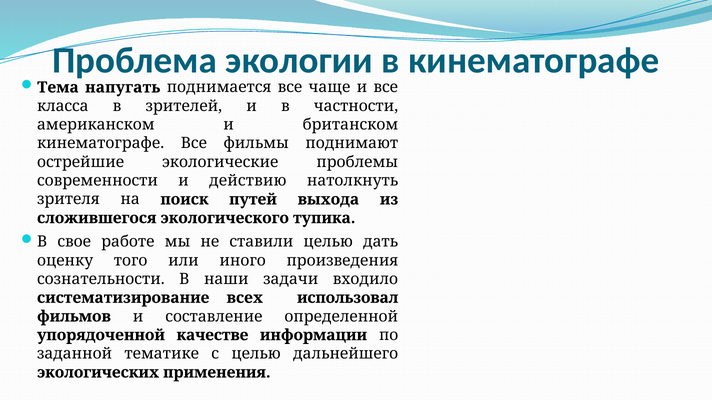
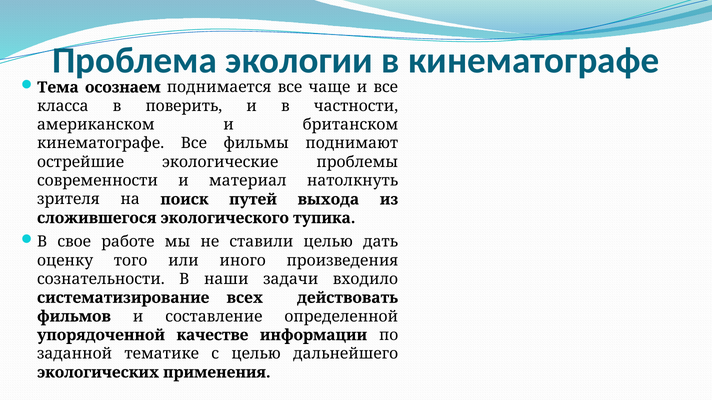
напугать: напугать -> осознаем
зрителей: зрителей -> поверить
действию: действию -> материал
использовал: использовал -> действовать
